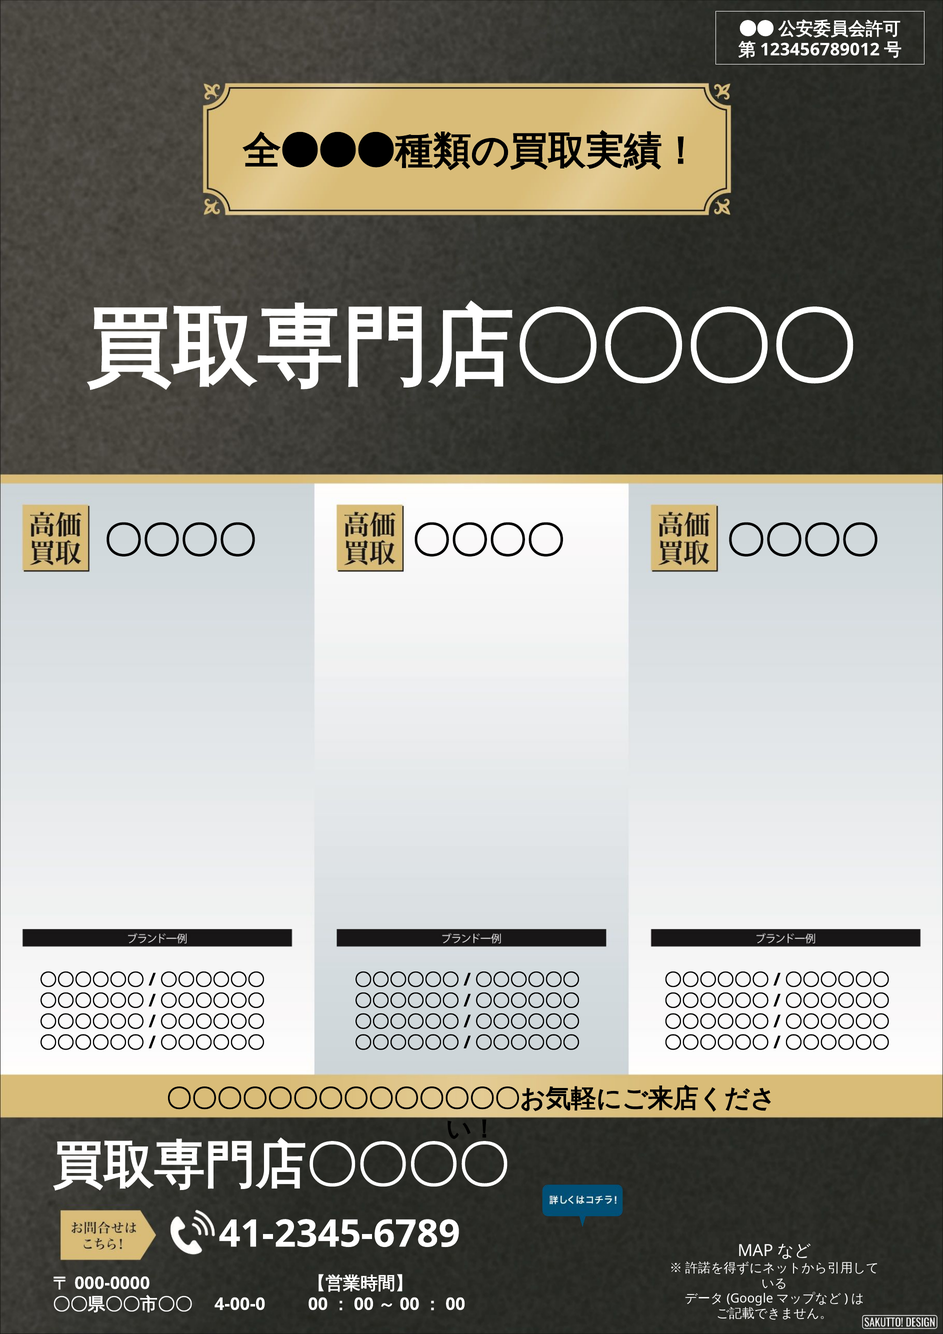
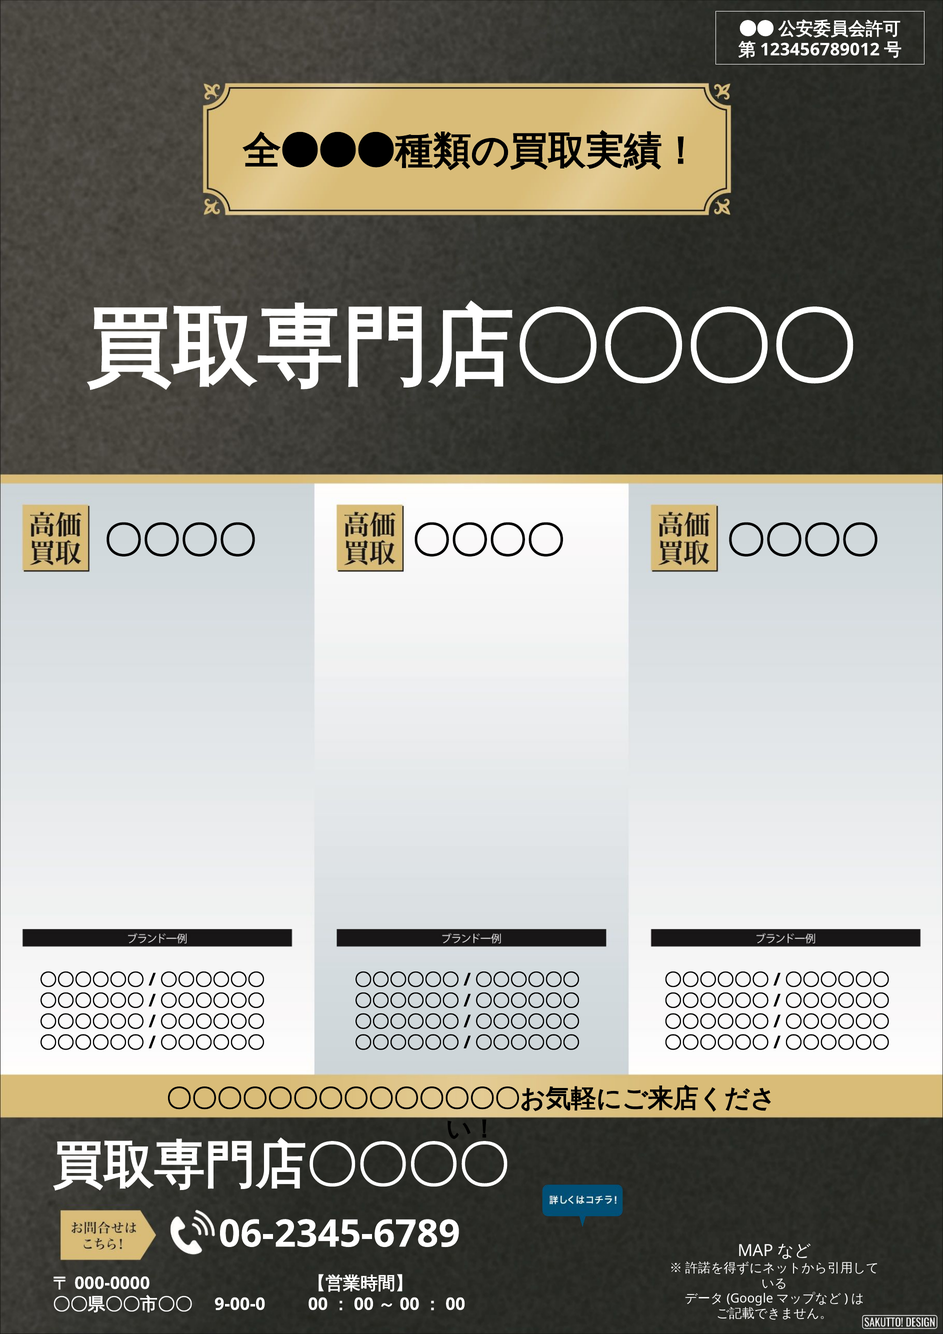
41-2345-6789: 41-2345-6789 -> 06-2345-6789
4-00-0: 4-00-0 -> 9-00-0
